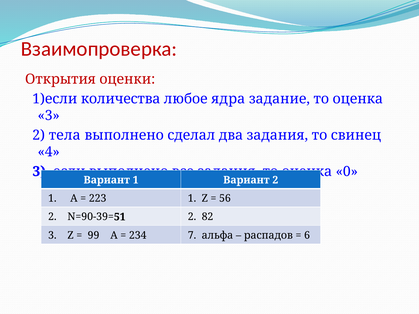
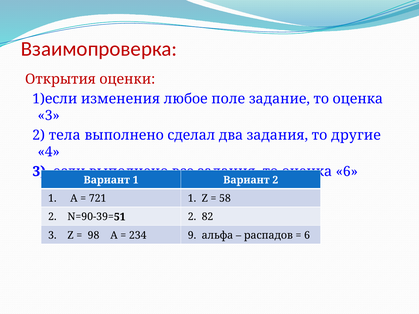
количества: количества -> изменения
ядра: ядра -> поле
свинец: свинец -> другие
0 at (347, 172): 0 -> 6
223: 223 -> 721
56: 56 -> 58
99: 99 -> 98
7: 7 -> 9
